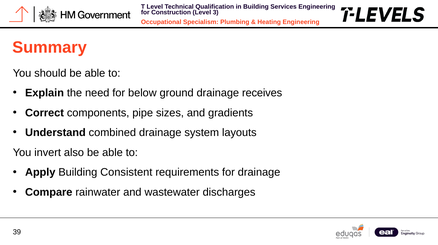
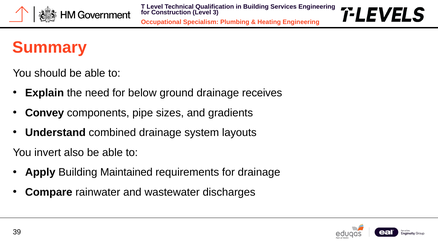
Correct: Correct -> Convey
Consistent: Consistent -> Maintained
